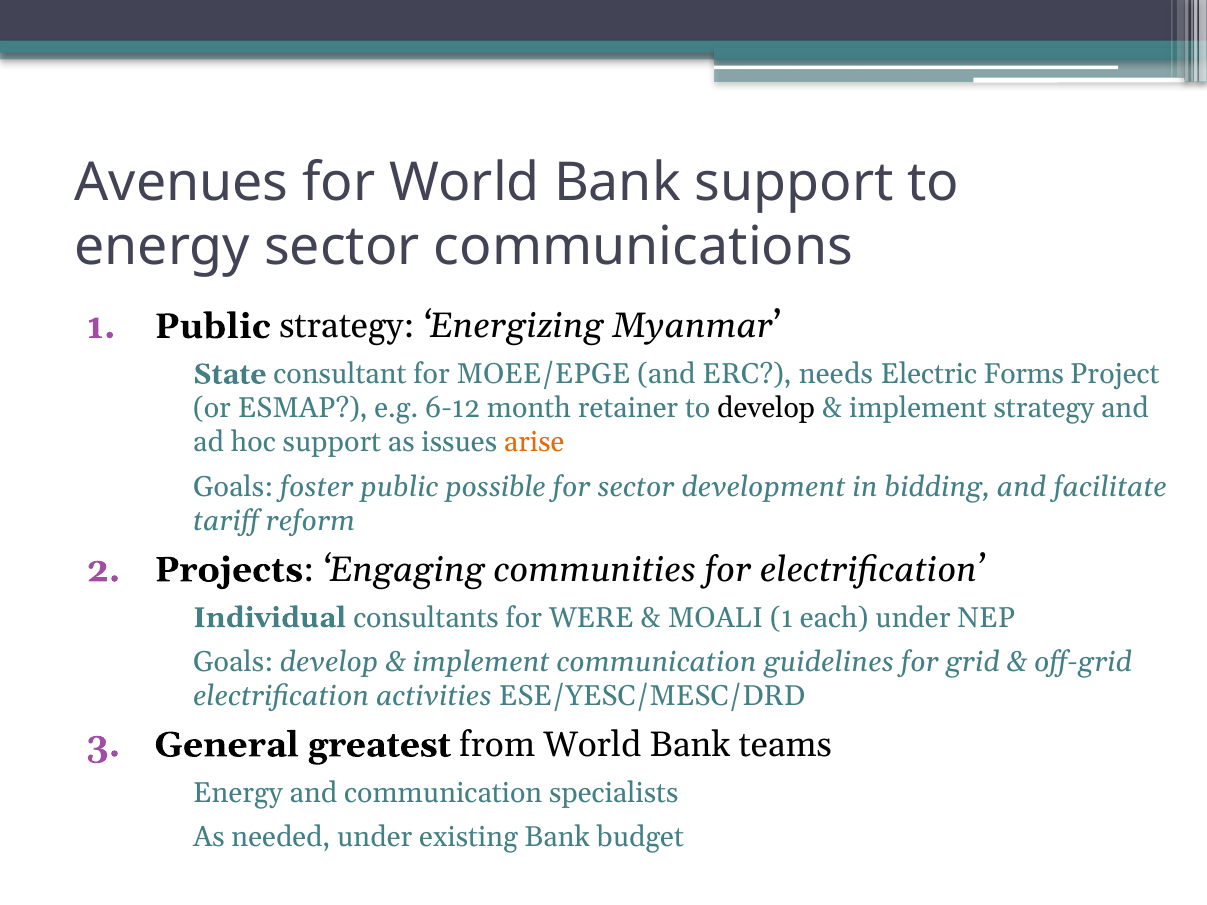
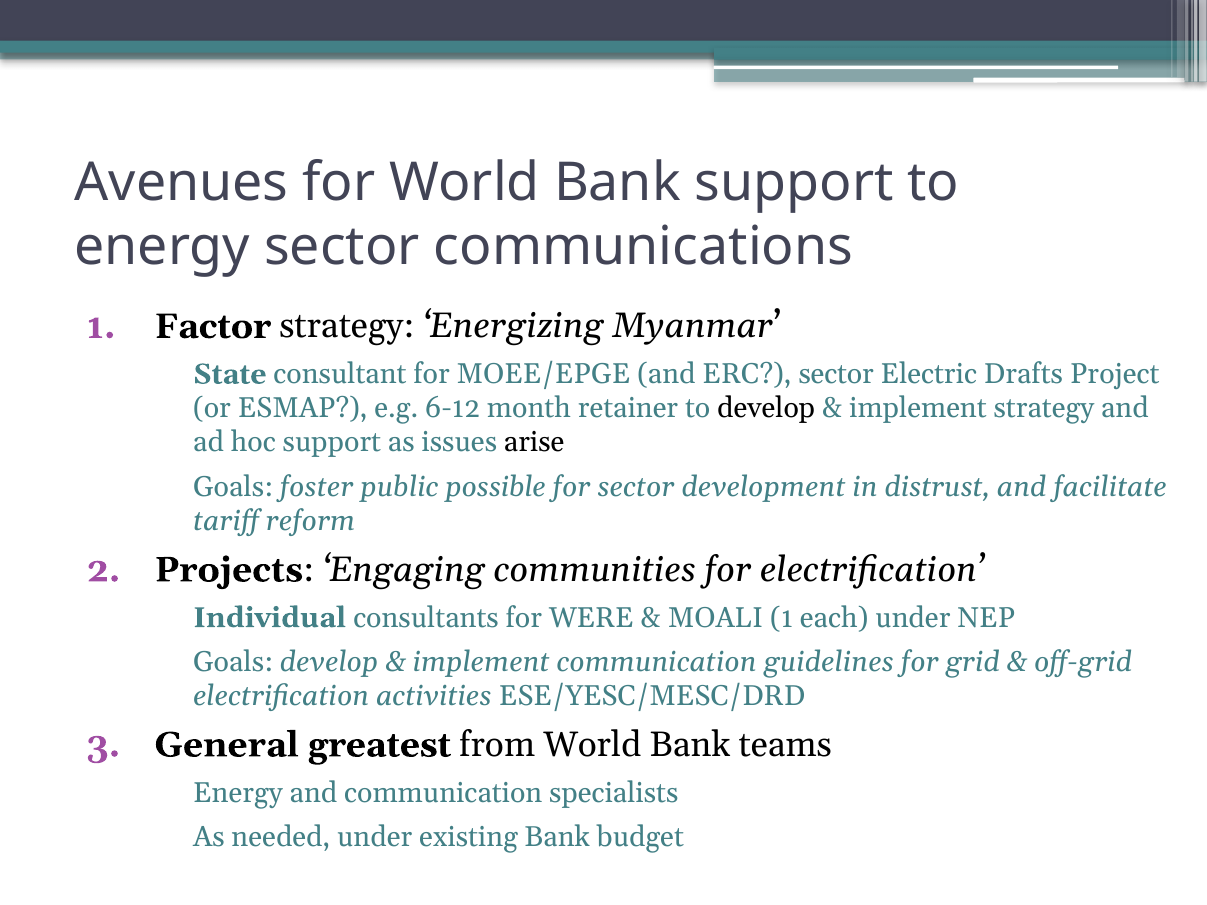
1 Public: Public -> Factor
ERC needs: needs -> sector
Forms: Forms -> Drafts
arise colour: orange -> black
bidding: bidding -> distrust
